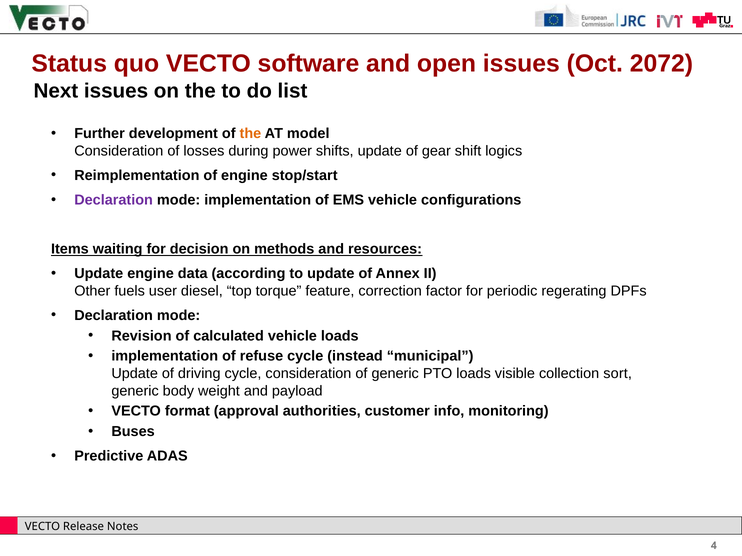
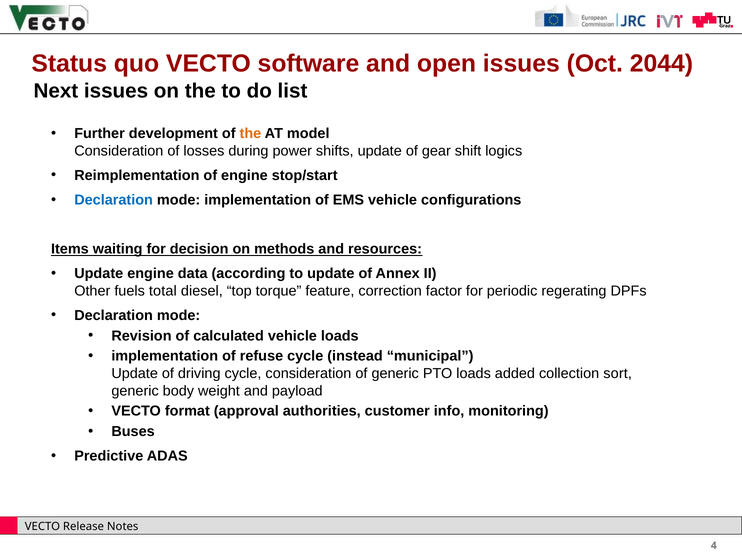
2072: 2072 -> 2044
Declaration at (114, 200) colour: purple -> blue
user: user -> total
visible: visible -> added
